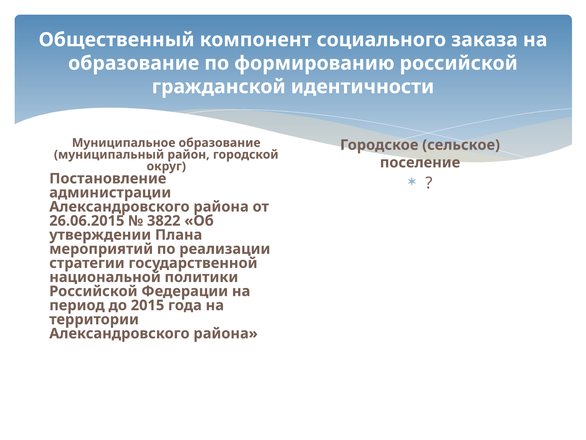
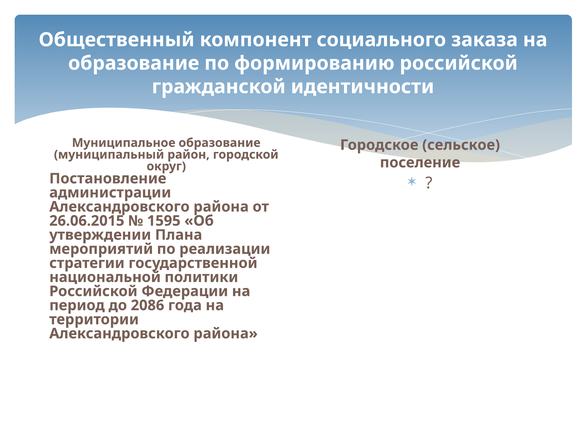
3822: 3822 -> 1595
2015: 2015 -> 2086
